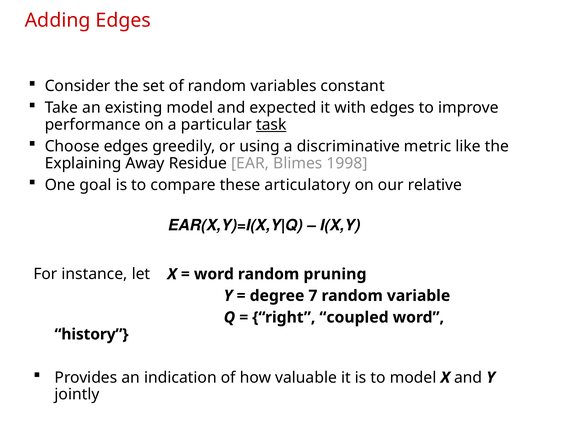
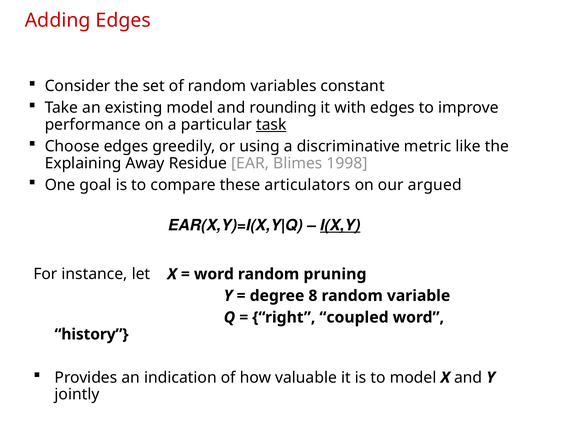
expected: expected -> rounding
articulatory: articulatory -> articulators
relative: relative -> argued
I(X,Y underline: none -> present
7: 7 -> 8
